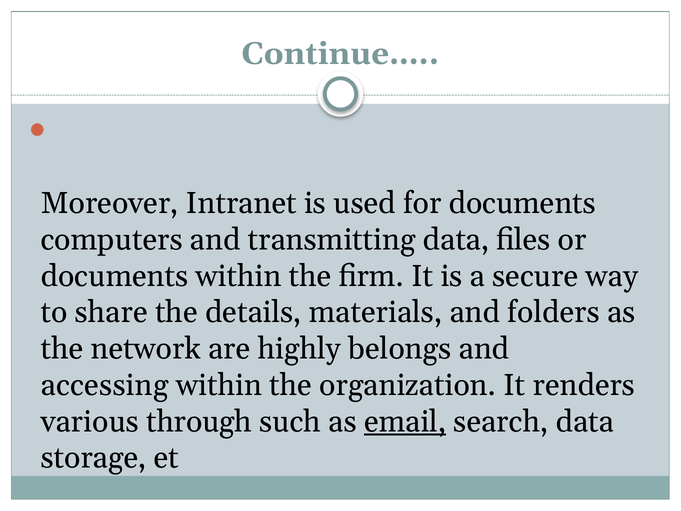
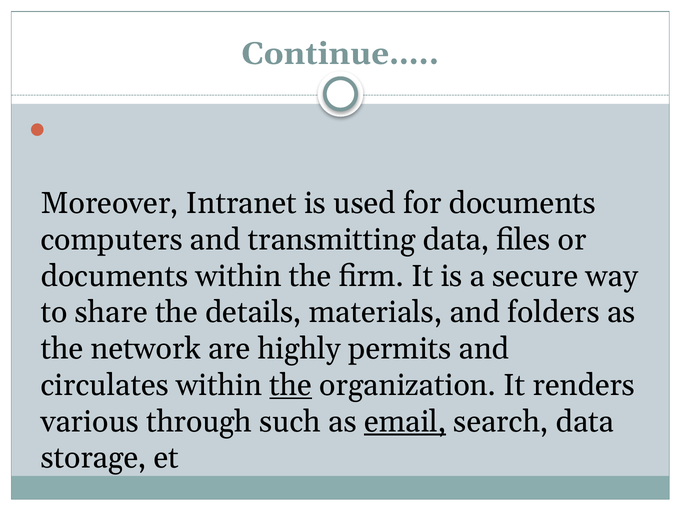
belongs: belongs -> permits
accessing: accessing -> circulates
the at (291, 385) underline: none -> present
